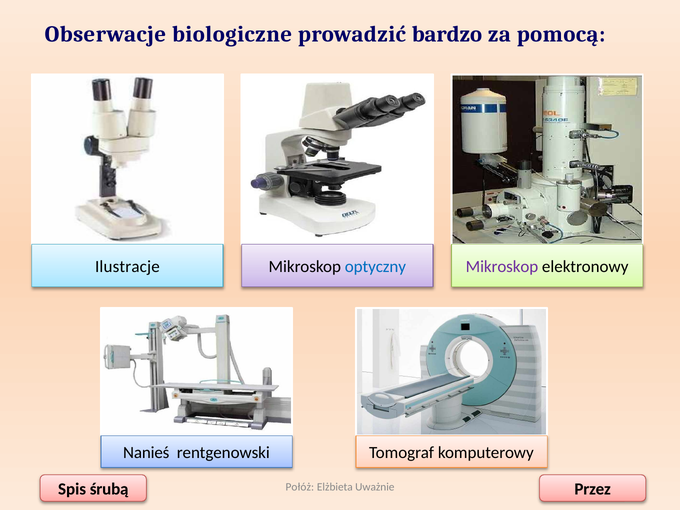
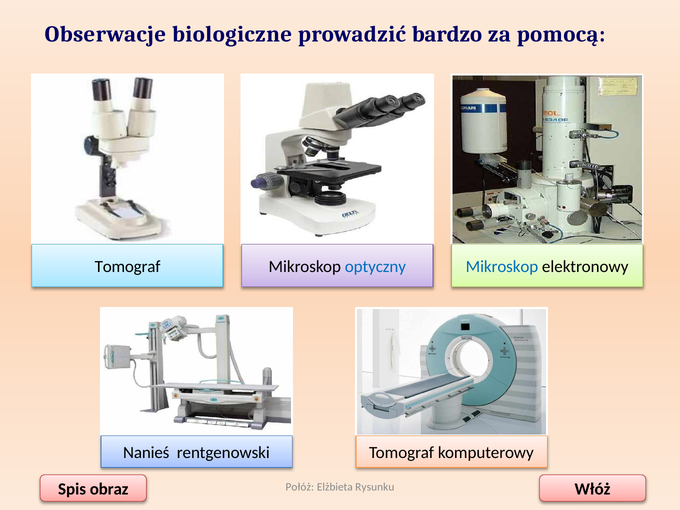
Ilustracje at (127, 267): Ilustracje -> Tomograf
Mikroskop at (502, 267) colour: purple -> blue
śrubą: śrubą -> obraz
Przez: Przez -> Włóż
Uważnie: Uważnie -> Rysunku
